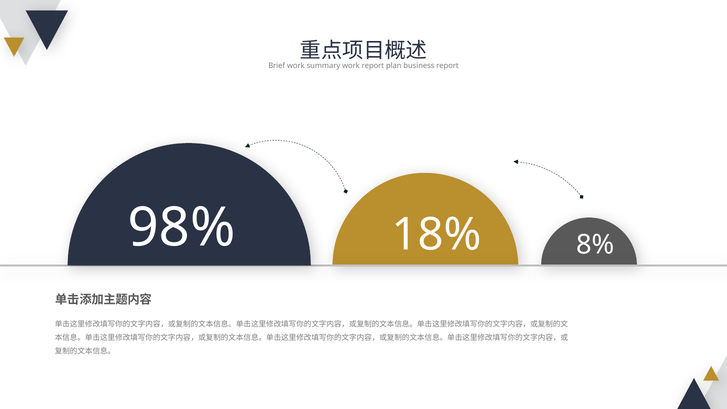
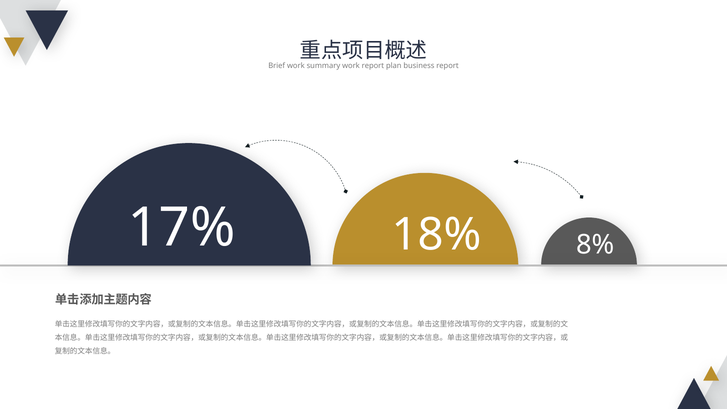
98%: 98% -> 17%
